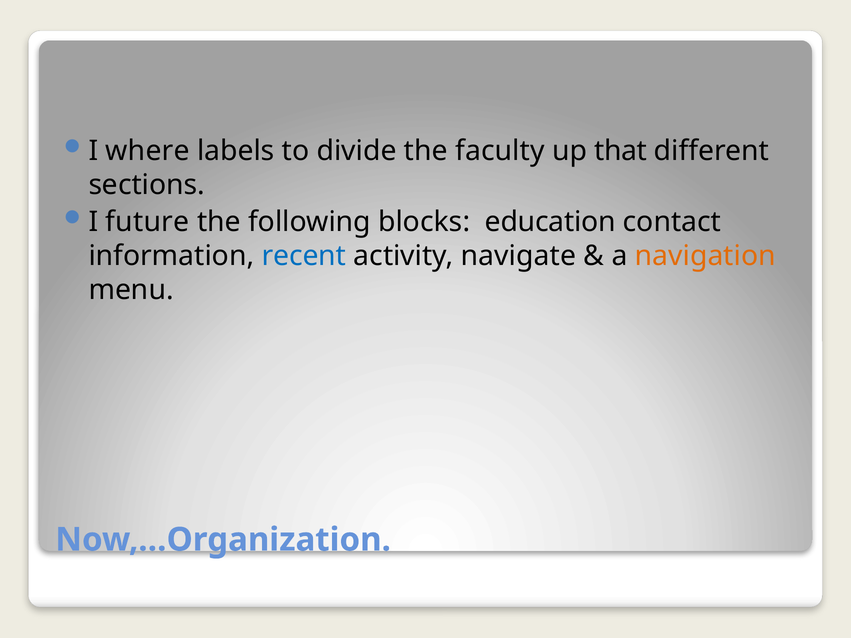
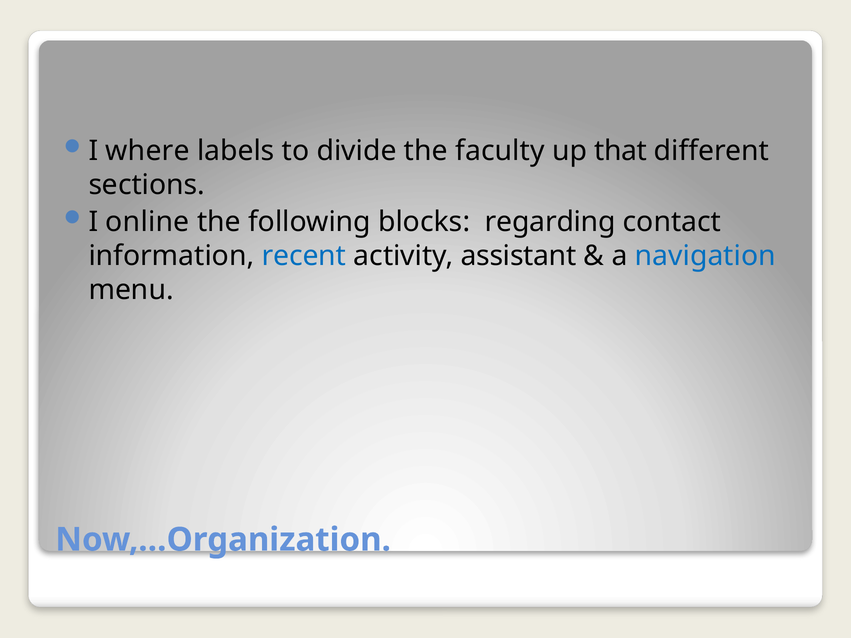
future: future -> online
education: education -> regarding
navigate: navigate -> assistant
navigation colour: orange -> blue
